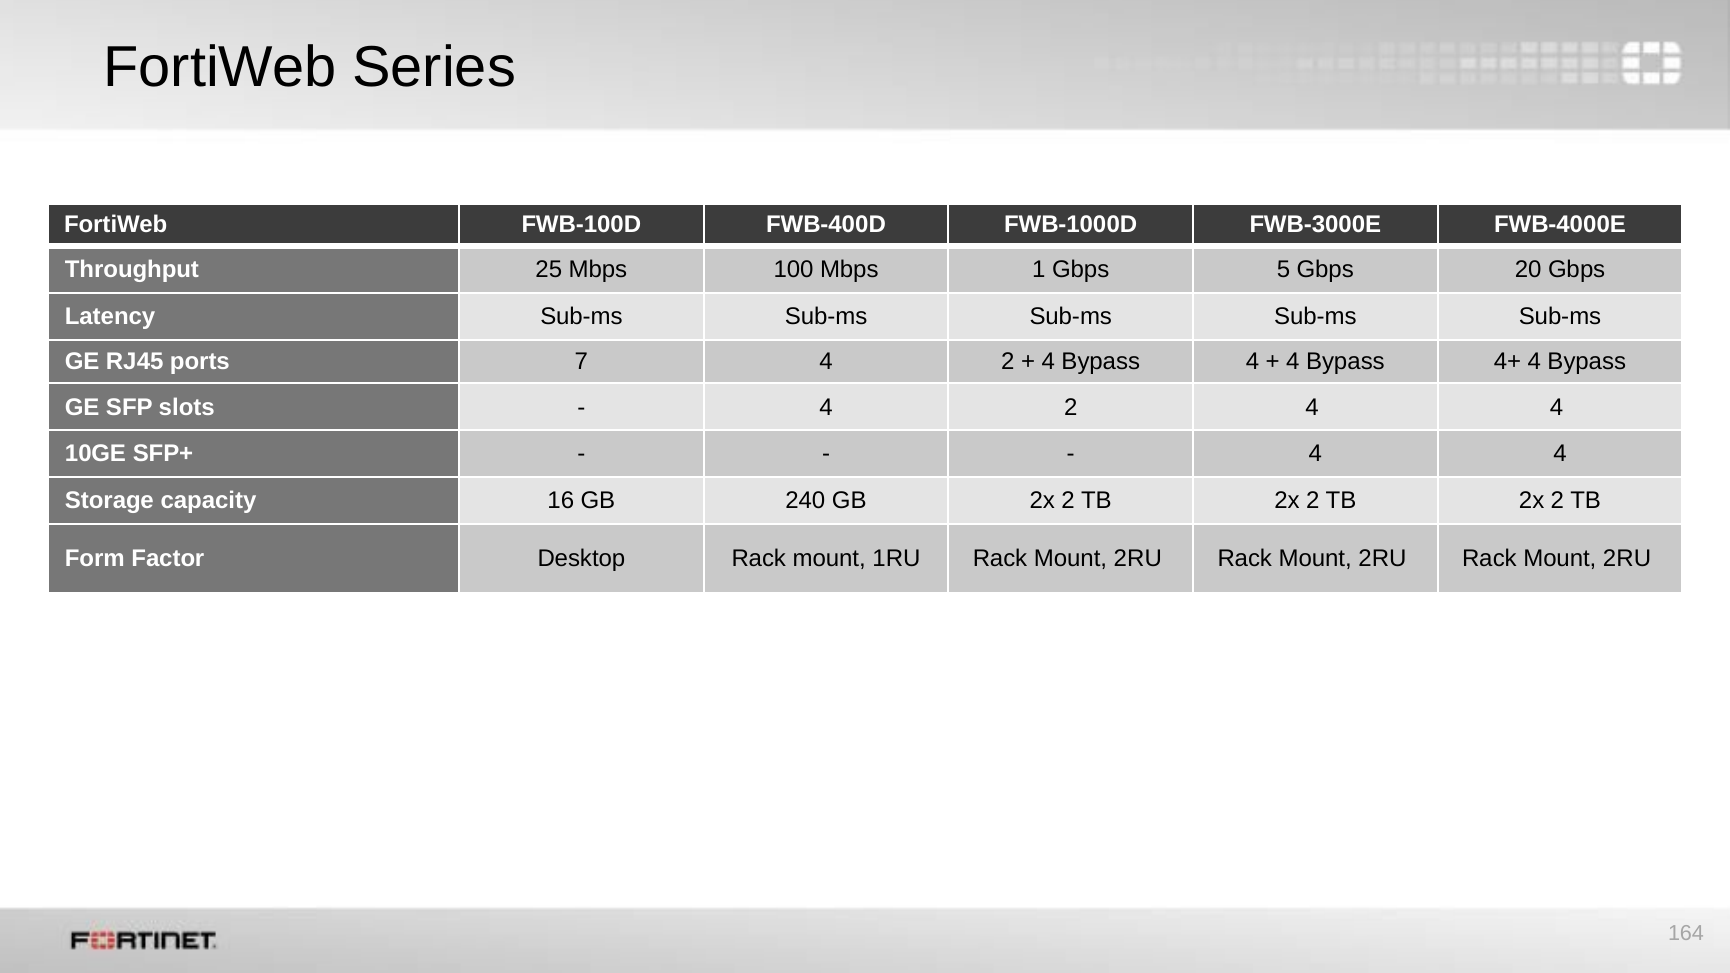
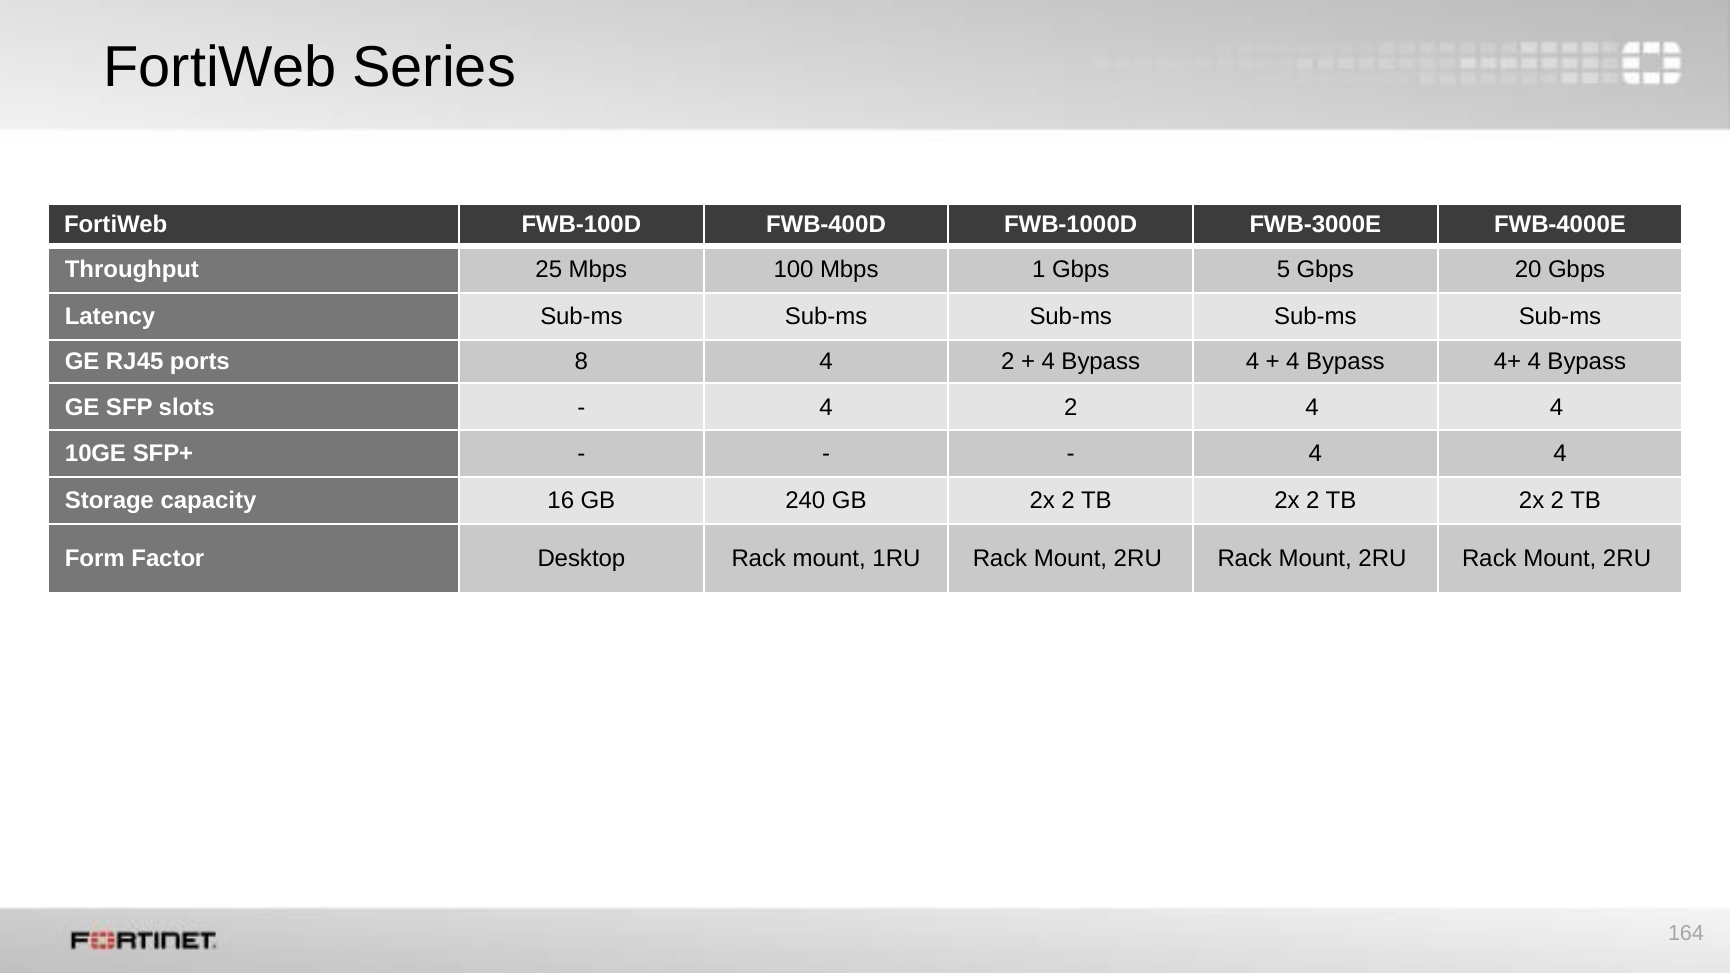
7: 7 -> 8
